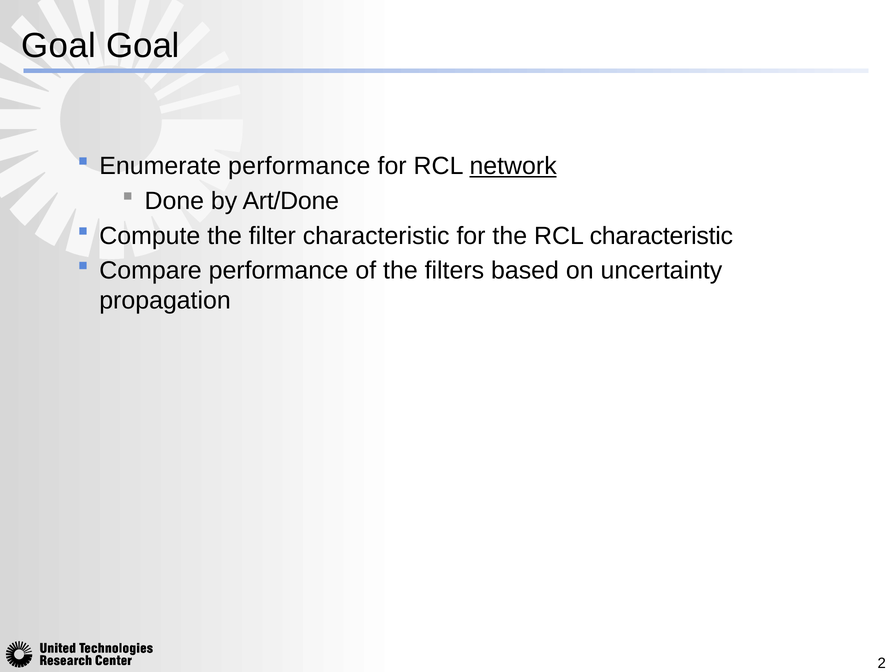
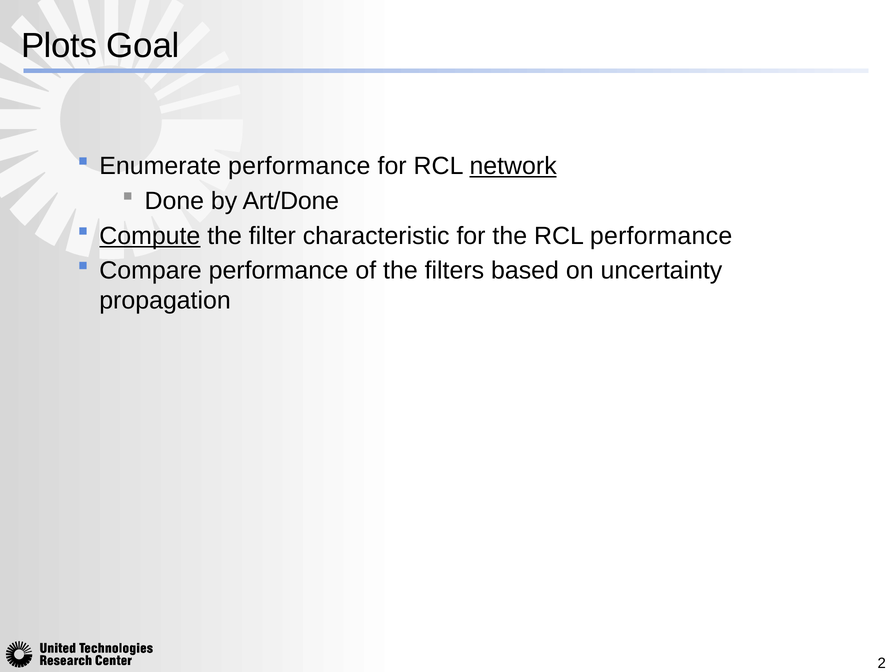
Goal at (59, 46): Goal -> Plots
Compute underline: none -> present
RCL characteristic: characteristic -> performance
